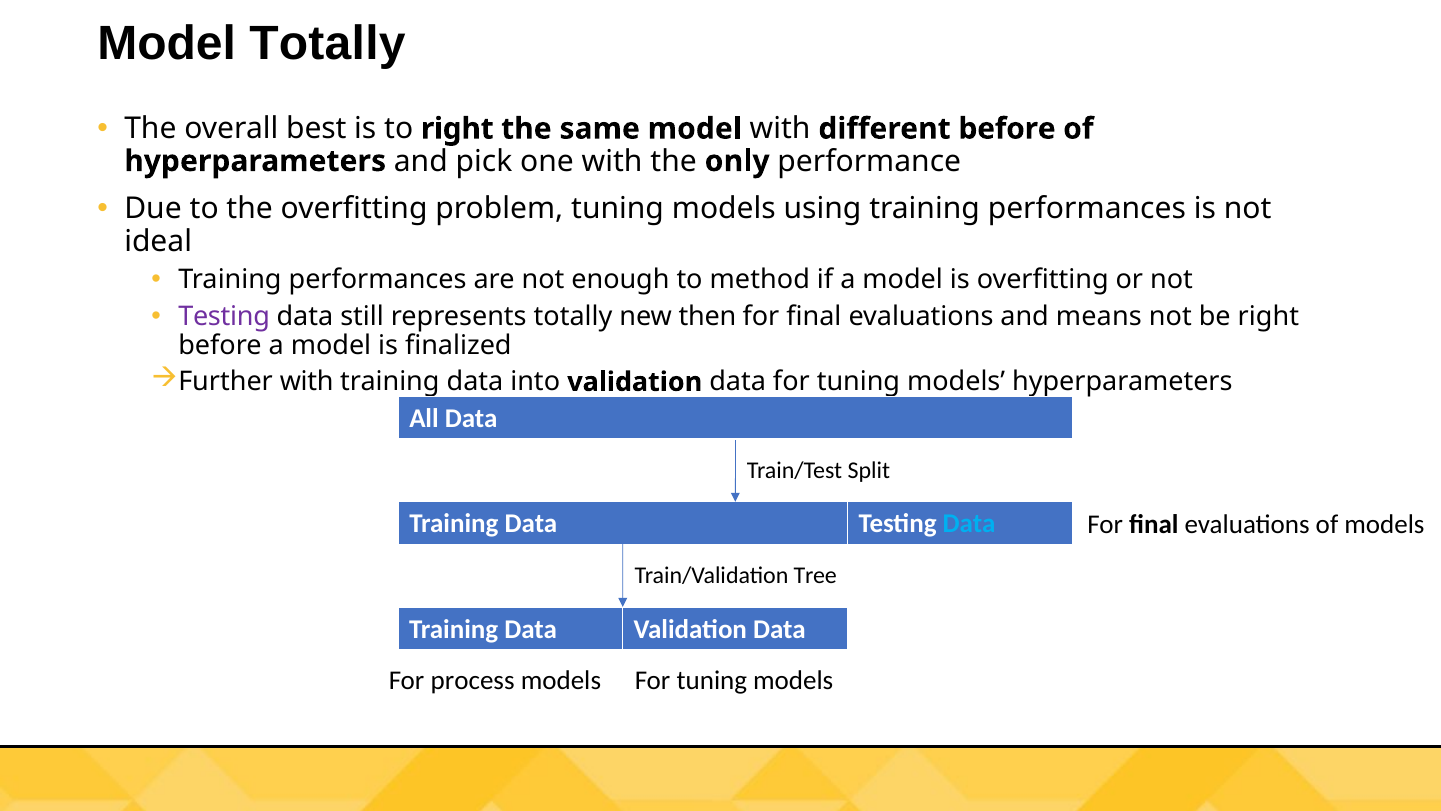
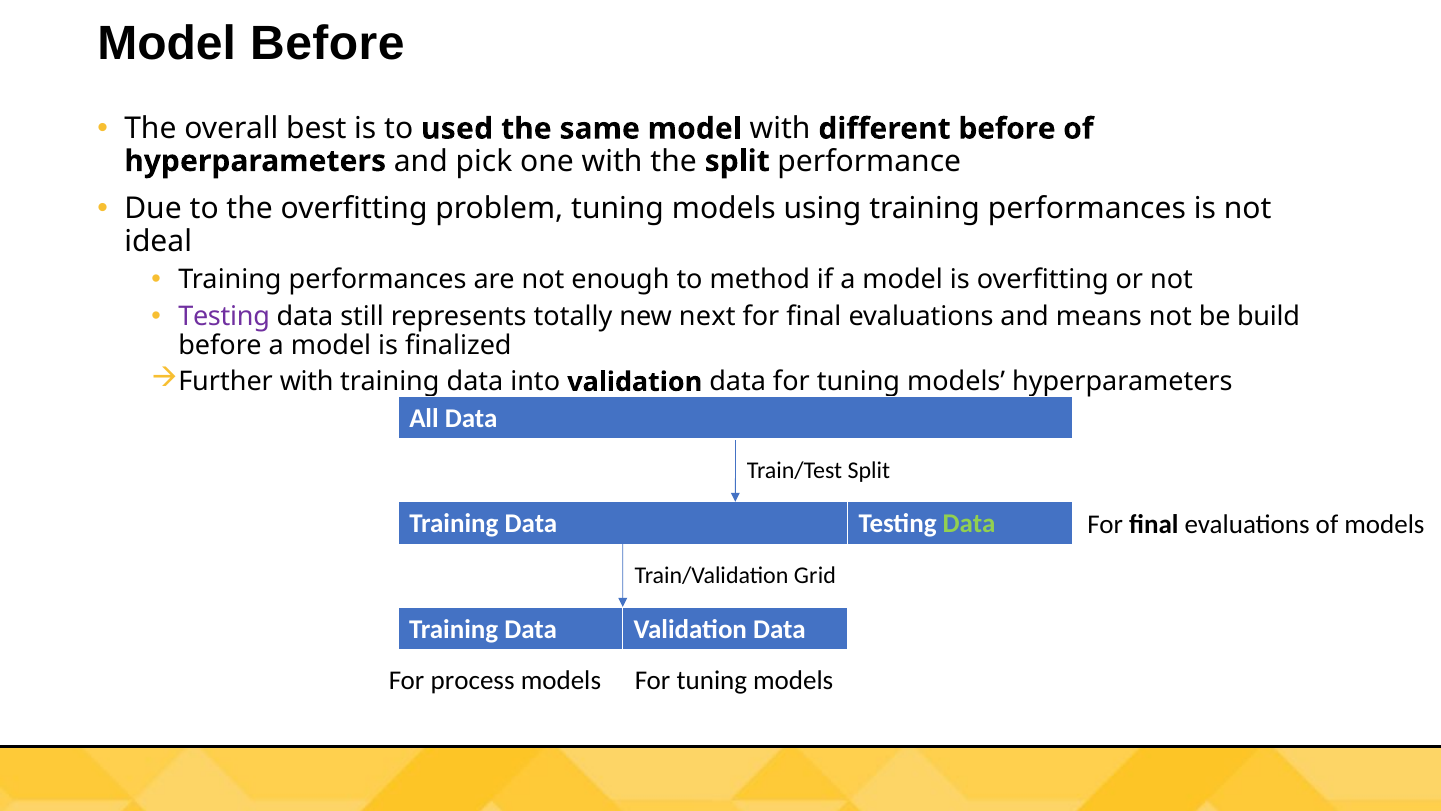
Model Totally: Totally -> Before
to right: right -> used
the only: only -> split
then: then -> next
be right: right -> build
Data at (969, 524) colour: light blue -> light green
Tree: Tree -> Grid
